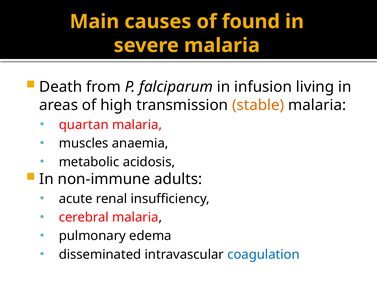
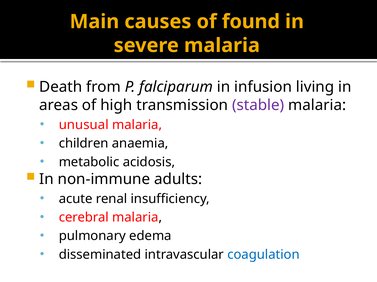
stable colour: orange -> purple
quartan: quartan -> unusual
muscles: muscles -> children
